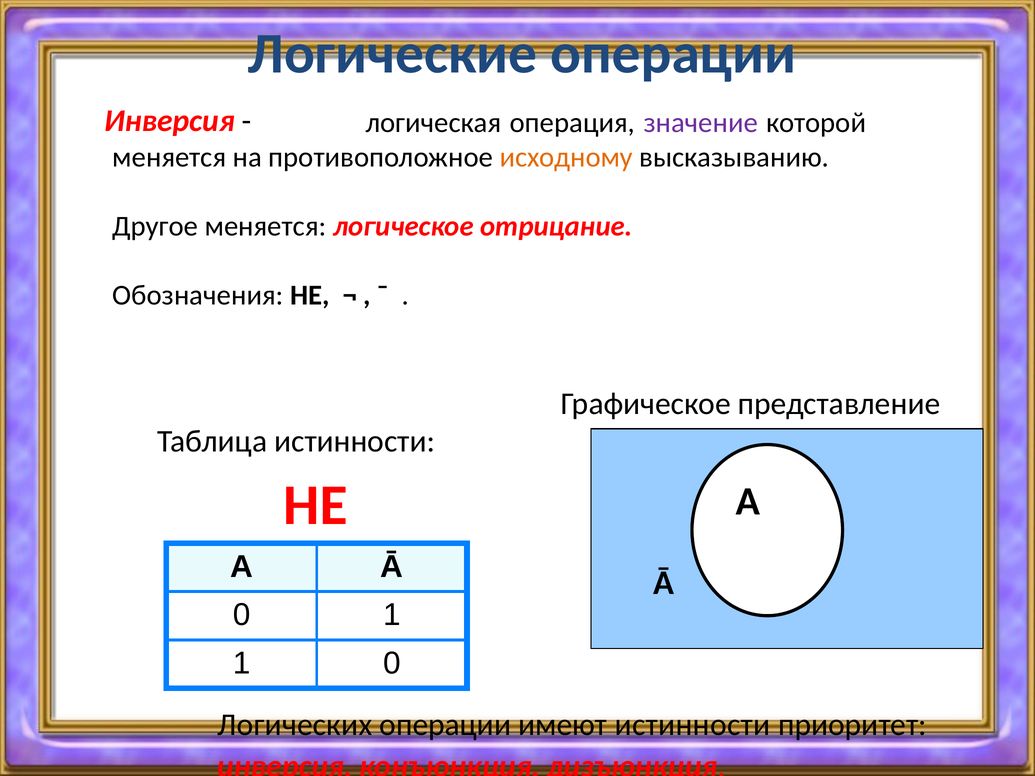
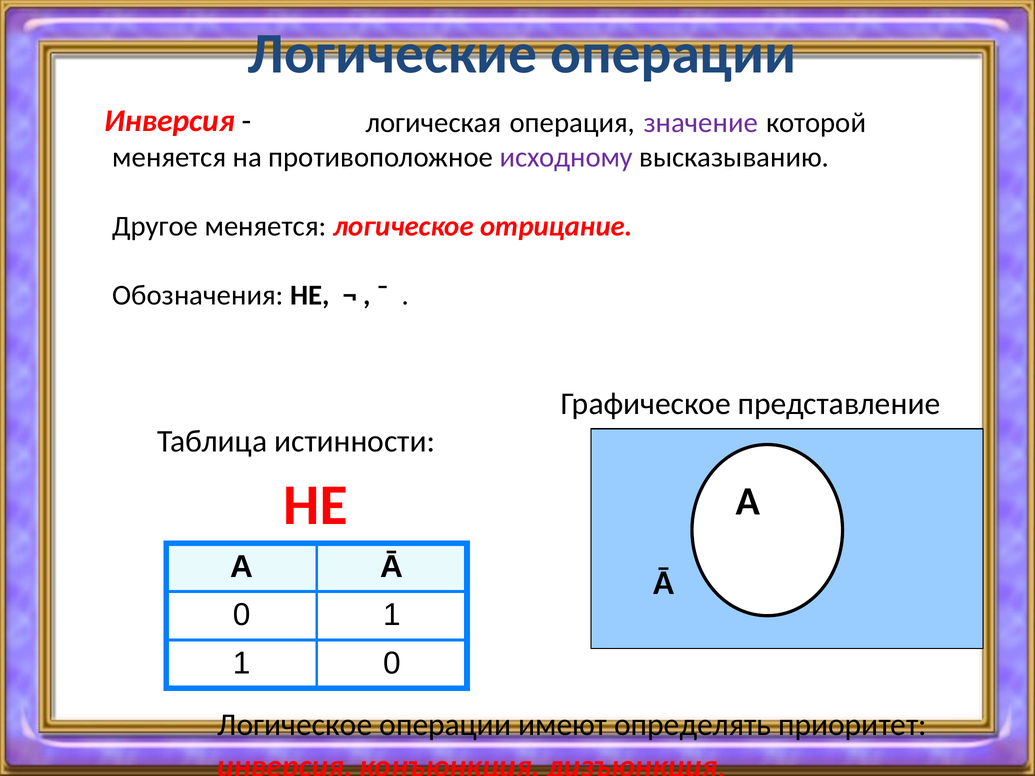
исходному colour: orange -> purple
Логических at (295, 725): Логических -> Логическое
имеют истинности: истинности -> определять
